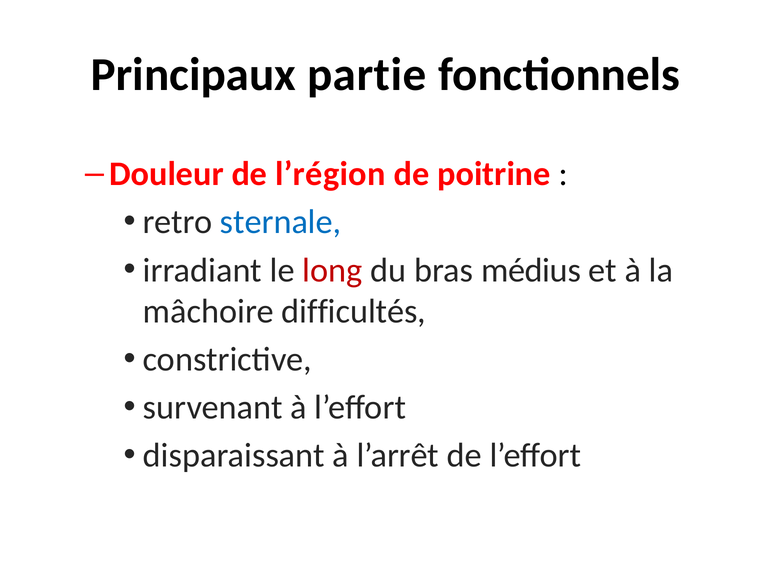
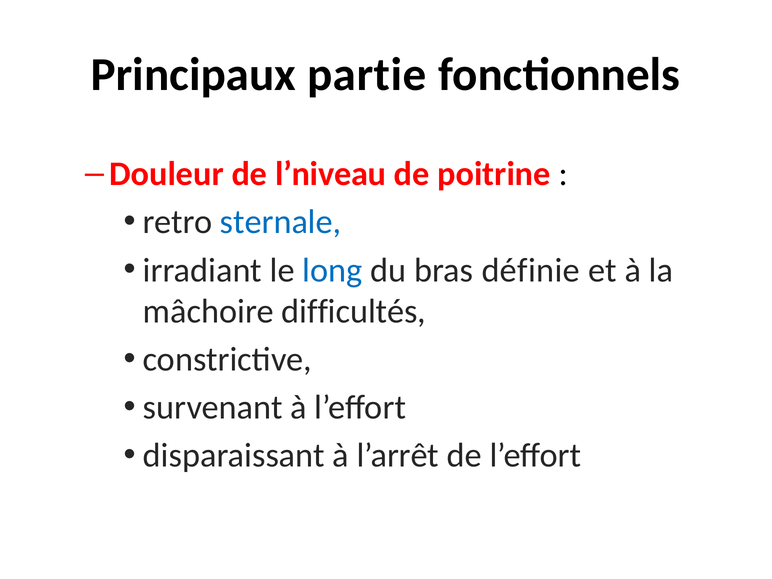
l’région: l’région -> l’niveau
long colour: red -> blue
médius: médius -> définie
